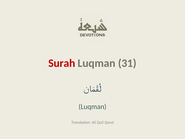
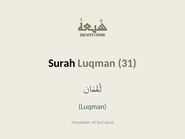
Surah colour: red -> black
